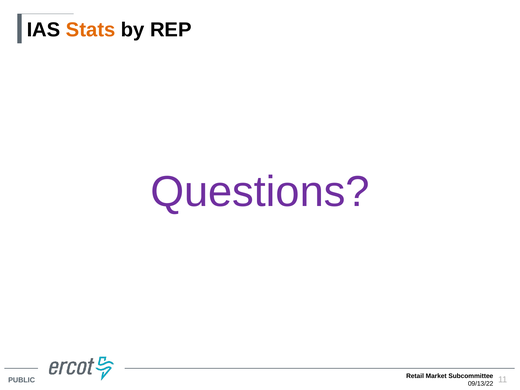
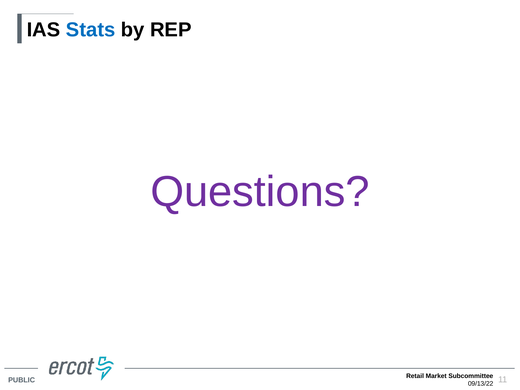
Stats colour: orange -> blue
